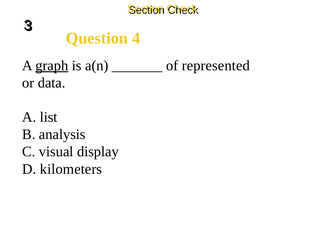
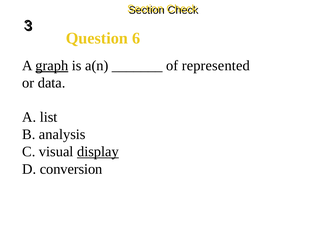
4: 4 -> 6
display underline: none -> present
kilometers: kilometers -> conversion
